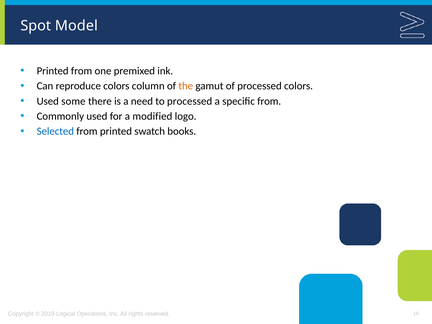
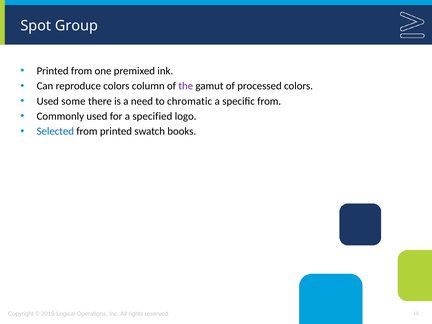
Model: Model -> Group
the colour: orange -> purple
to processed: processed -> chromatic
modified: modified -> specified
